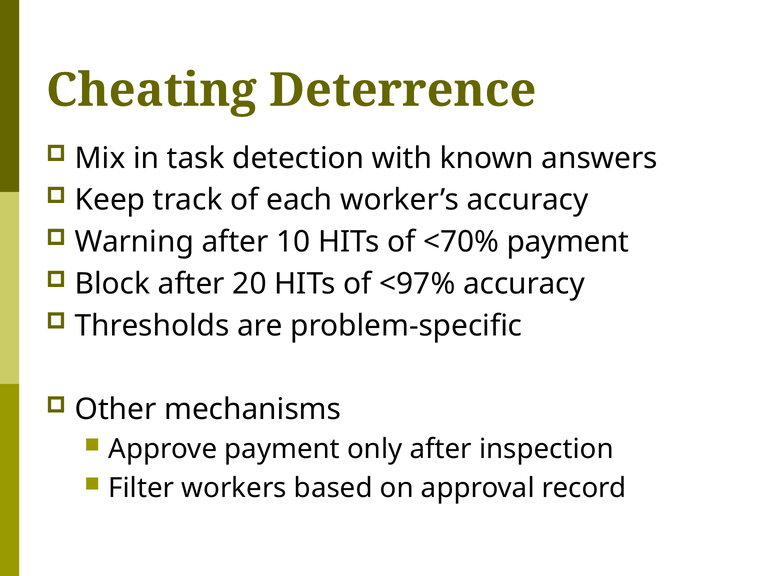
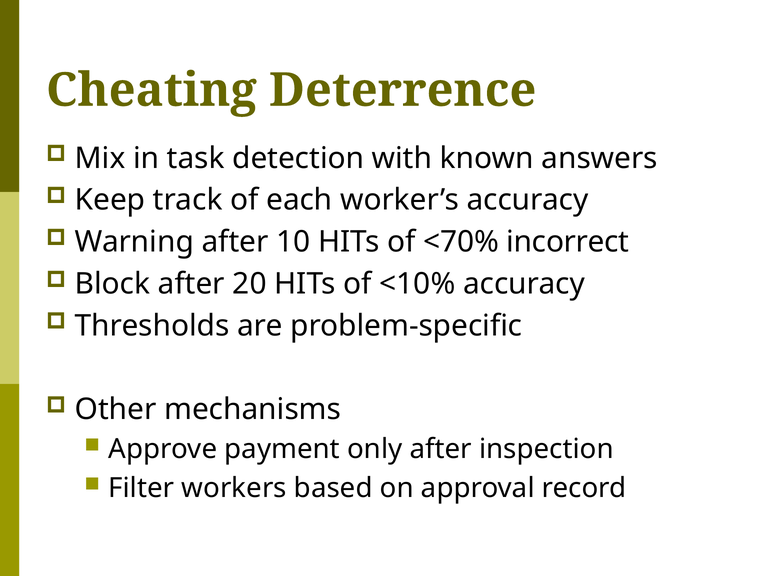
<70% payment: payment -> incorrect
<97%: <97% -> <10%
